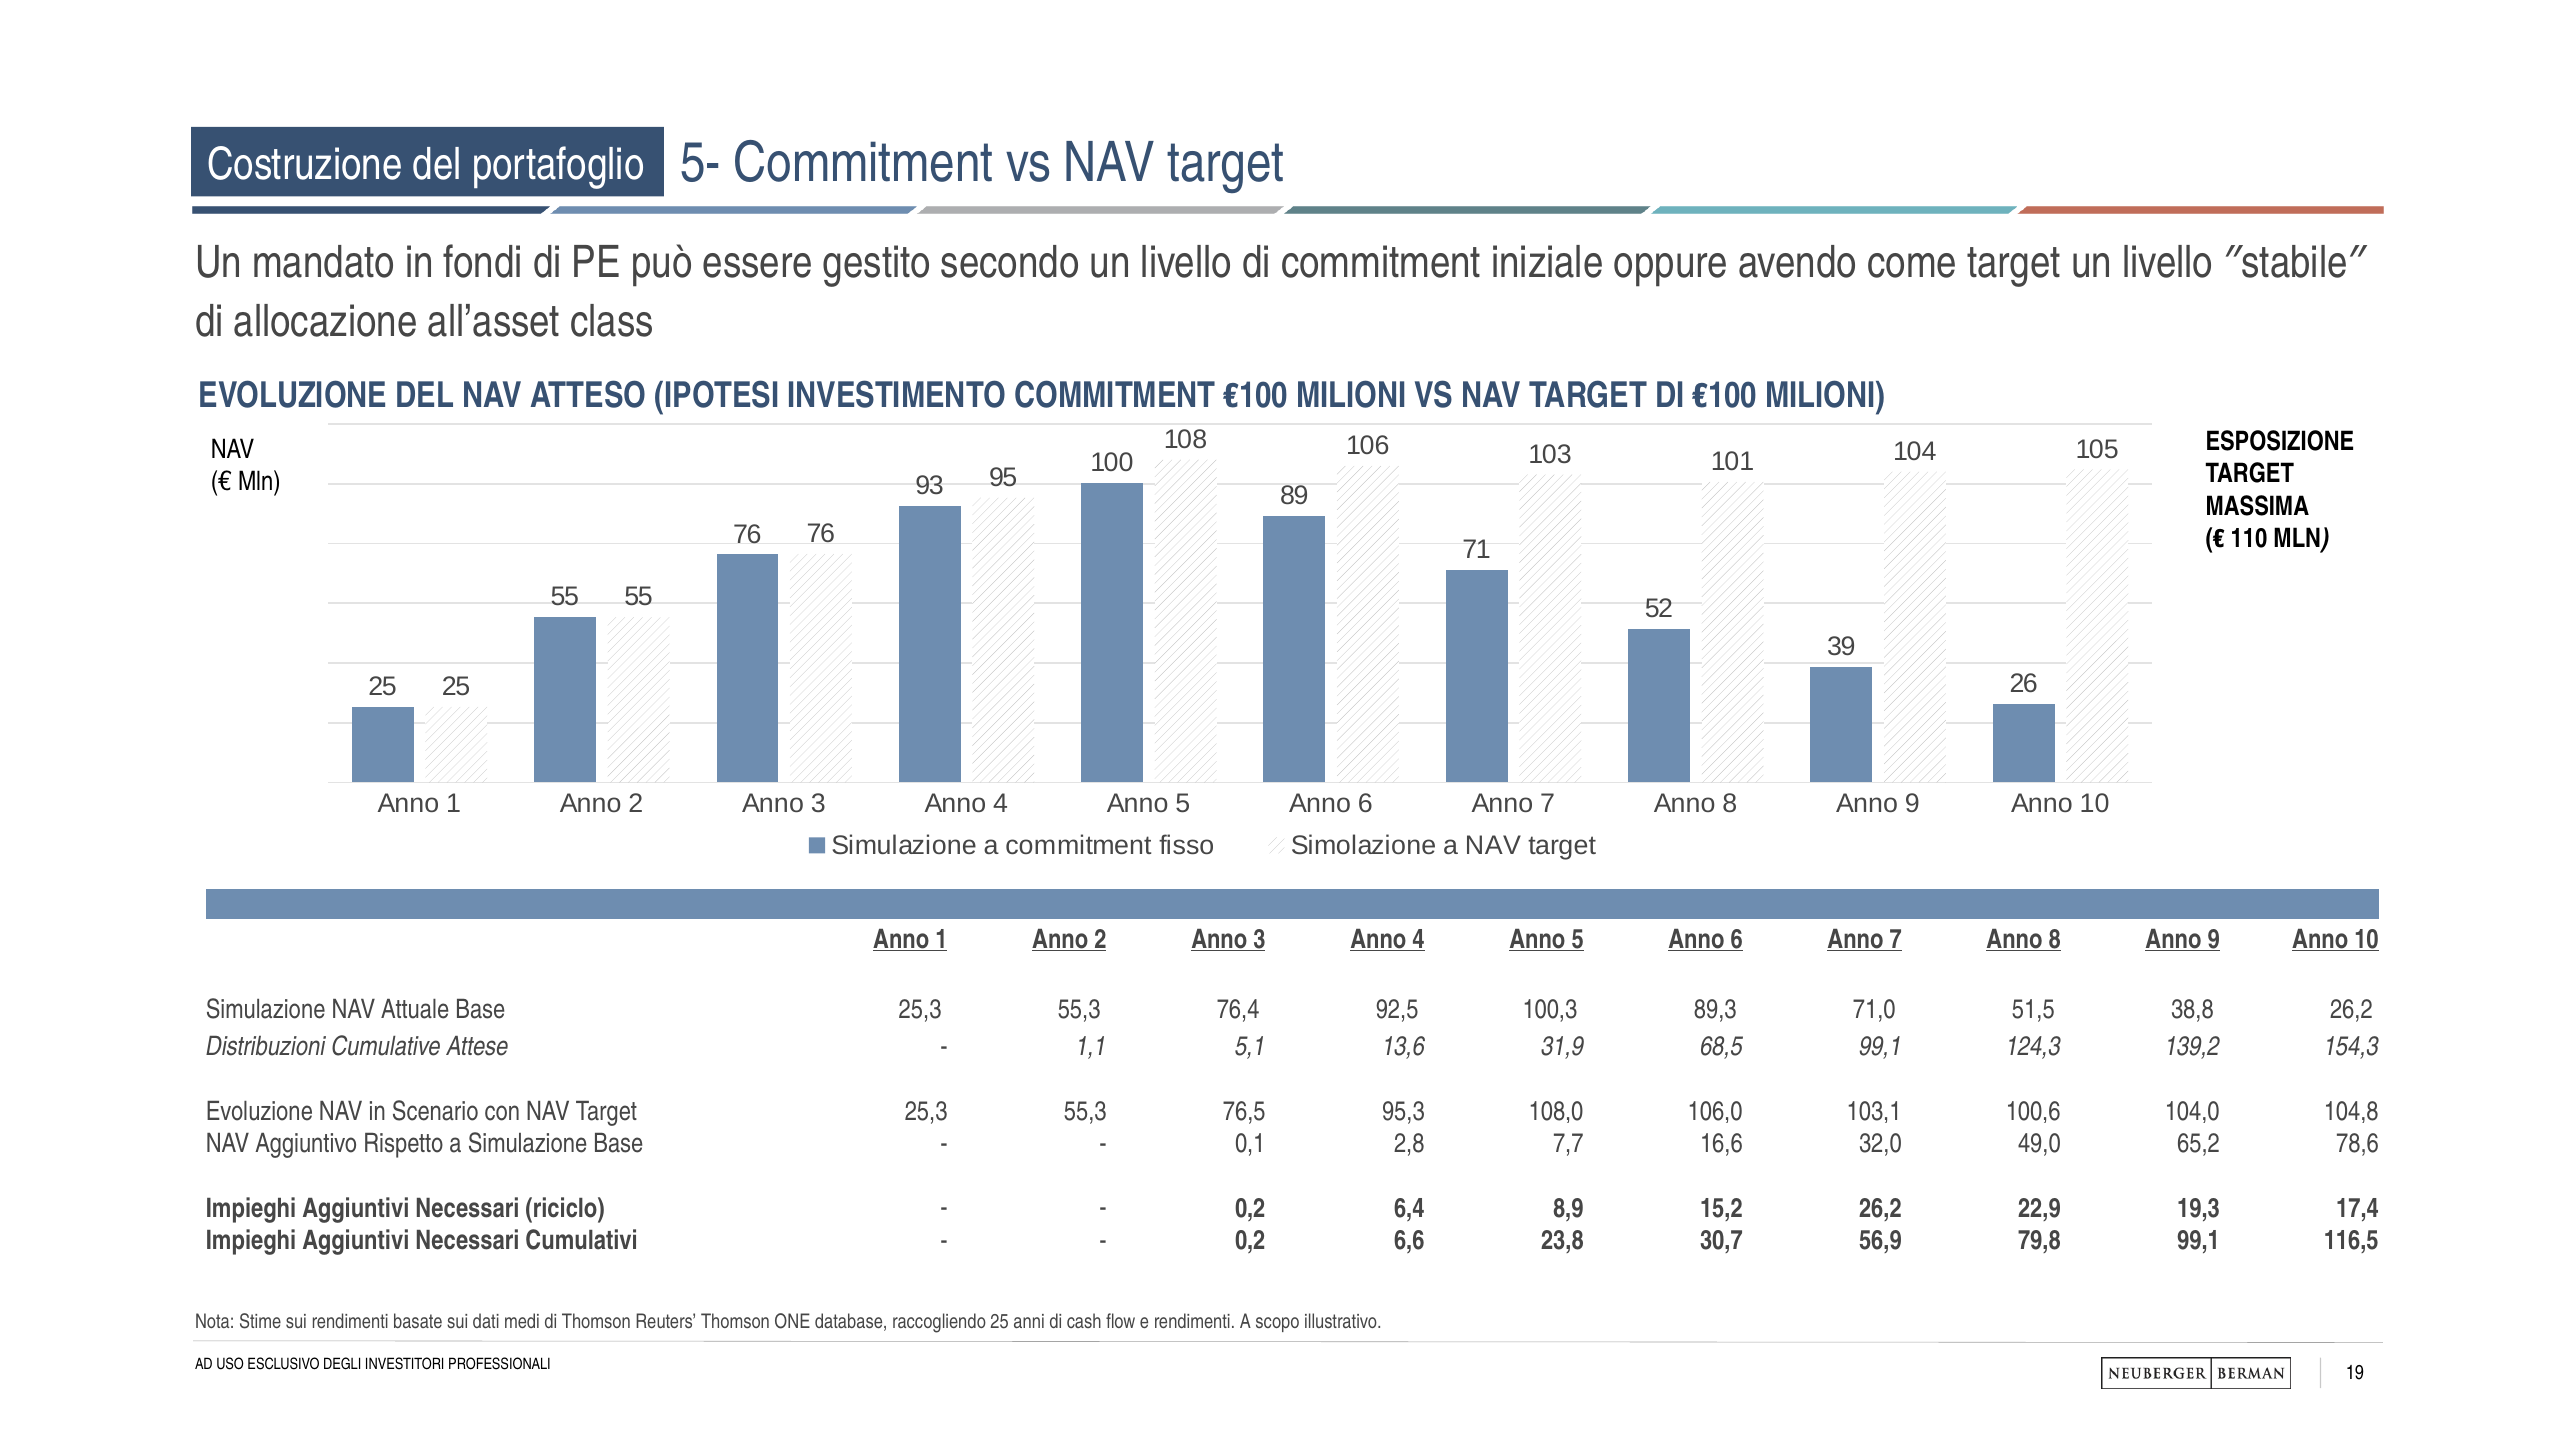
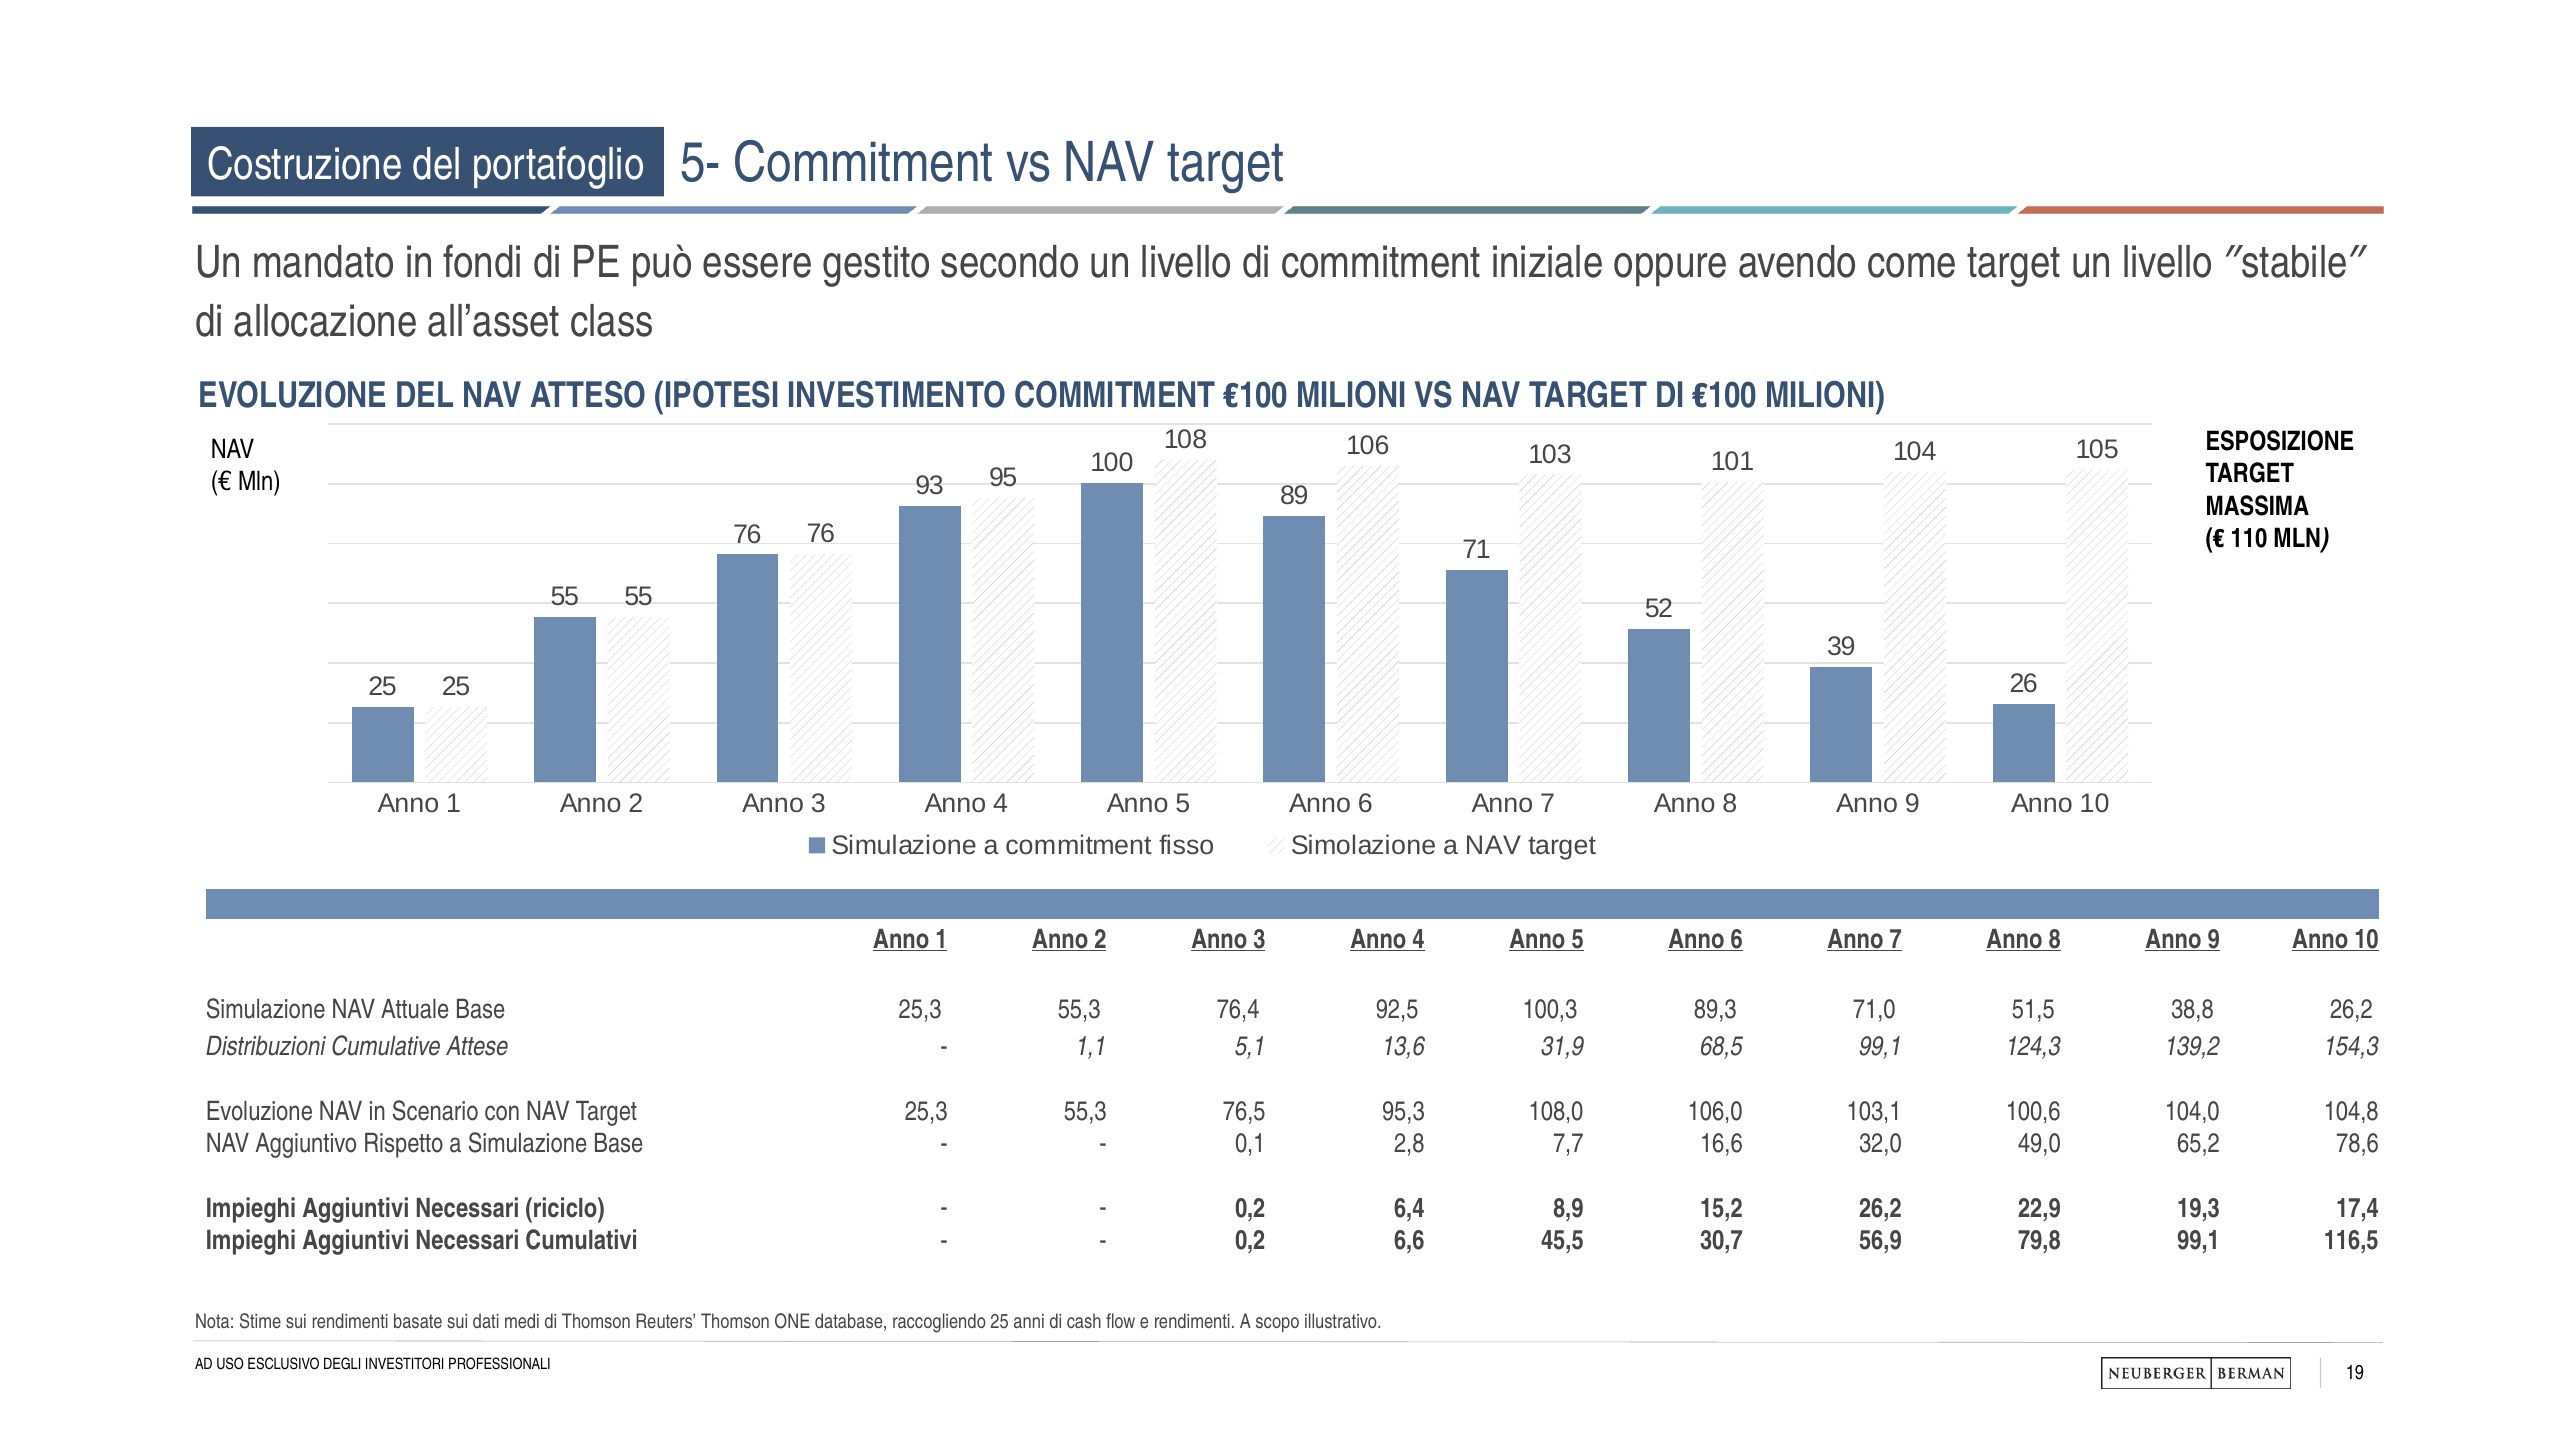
23,8: 23,8 -> 45,5
